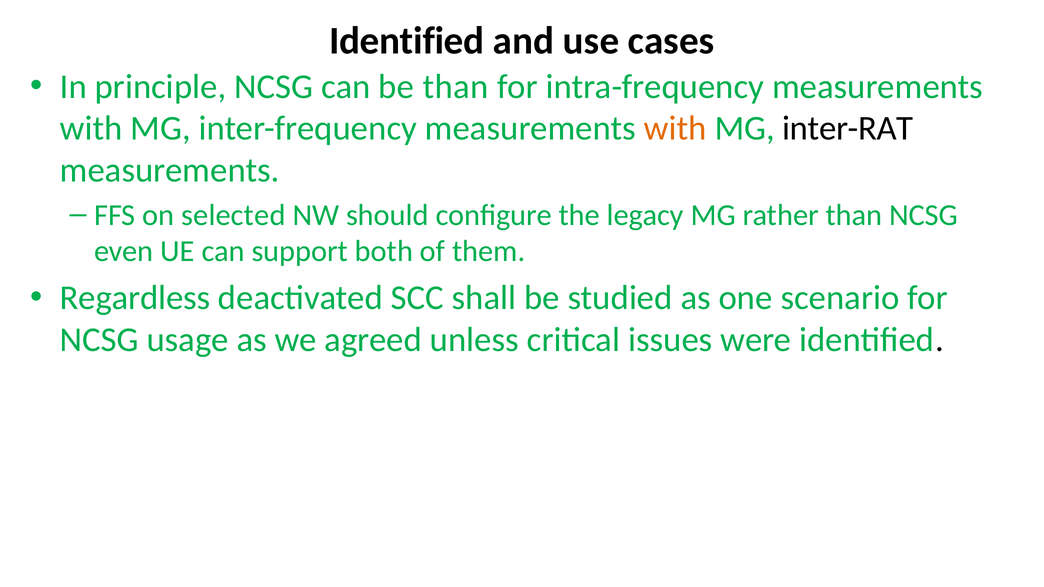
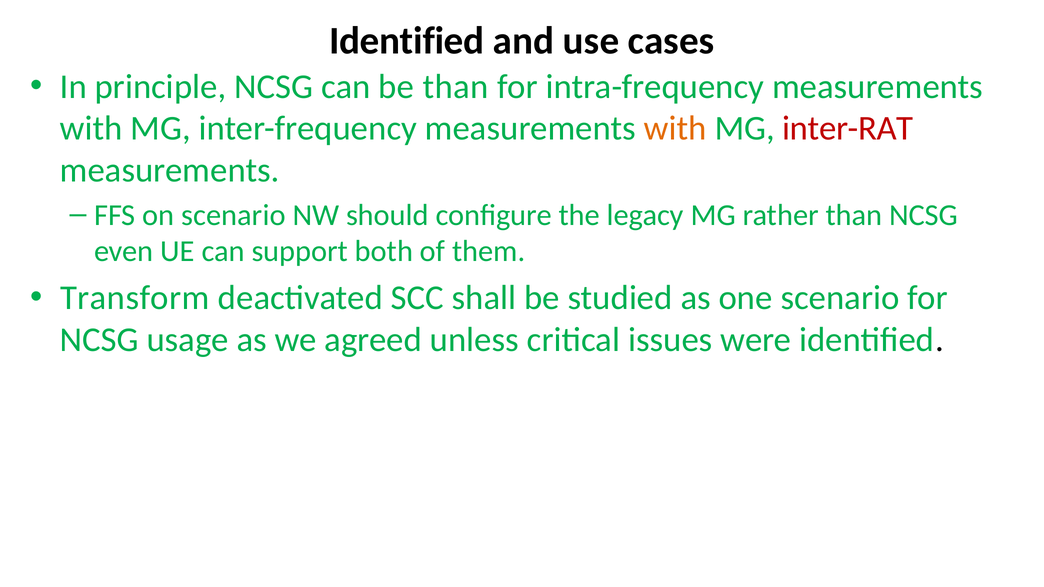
inter-RAT colour: black -> red
on selected: selected -> scenario
Regardless: Regardless -> Transform
